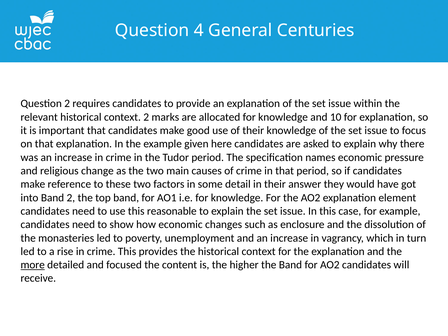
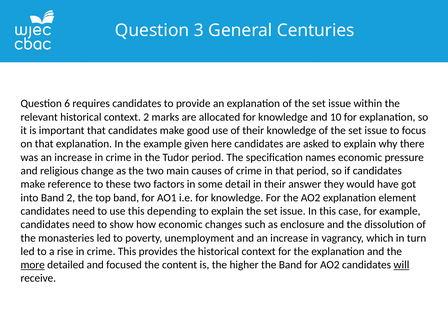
4: 4 -> 3
Question 2: 2 -> 6
reasonable: reasonable -> depending
will underline: none -> present
